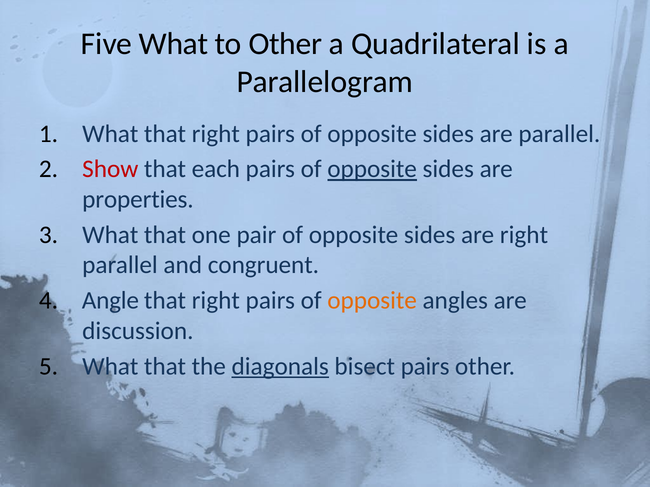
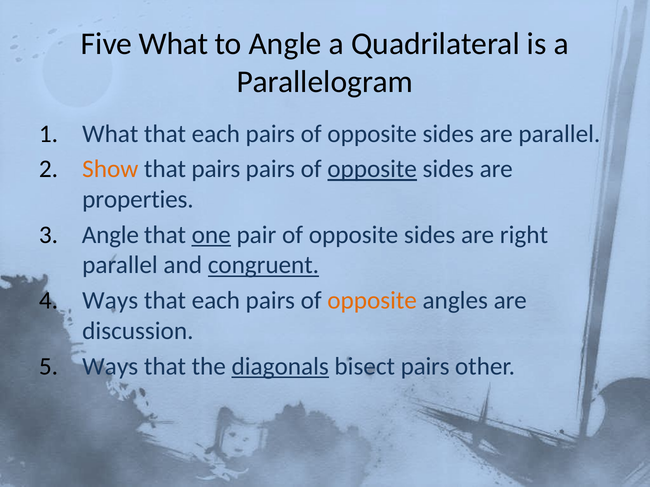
to Other: Other -> Angle
right at (216, 134): right -> each
Show colour: red -> orange
that each: each -> pairs
What at (110, 235): What -> Angle
one underline: none -> present
congruent underline: none -> present
Angle at (110, 301): Angle -> Ways
right at (216, 301): right -> each
What at (110, 367): What -> Ways
